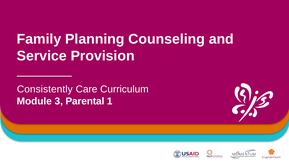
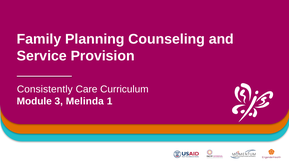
Parental: Parental -> Melinda
